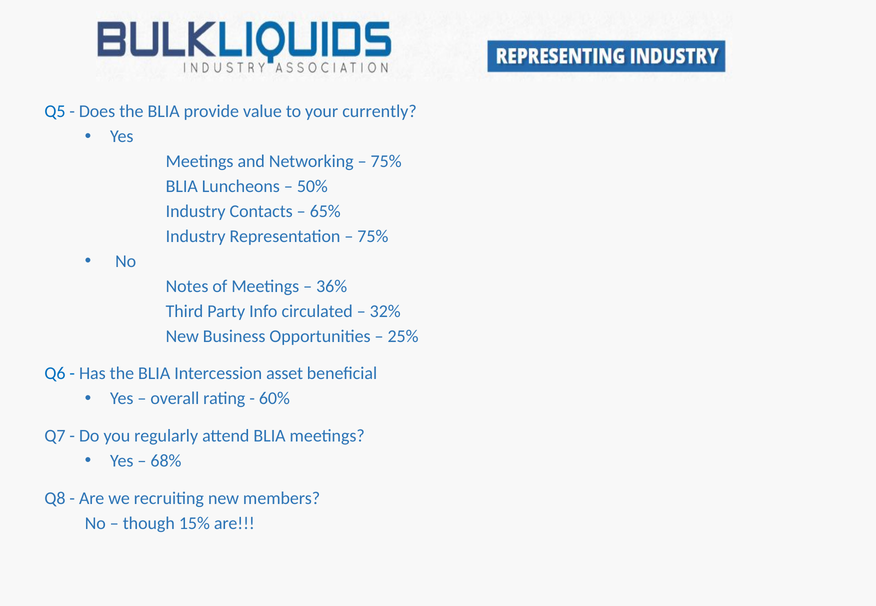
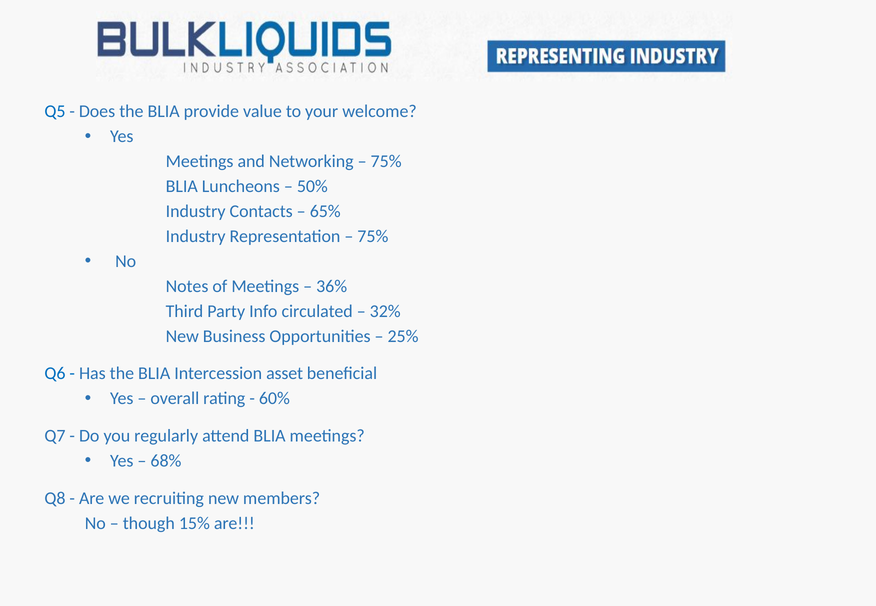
currently: currently -> welcome
